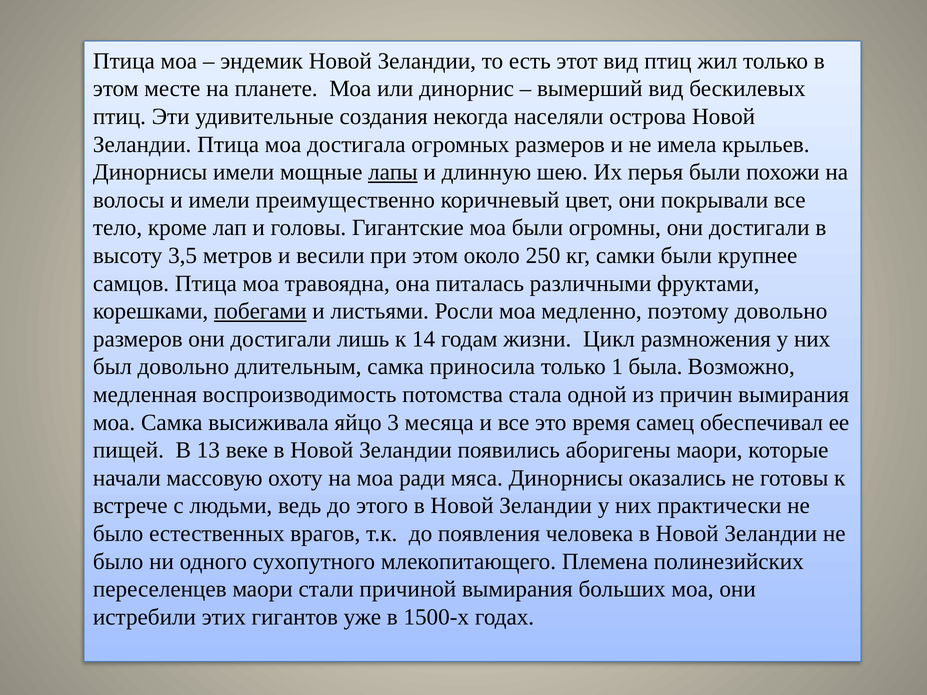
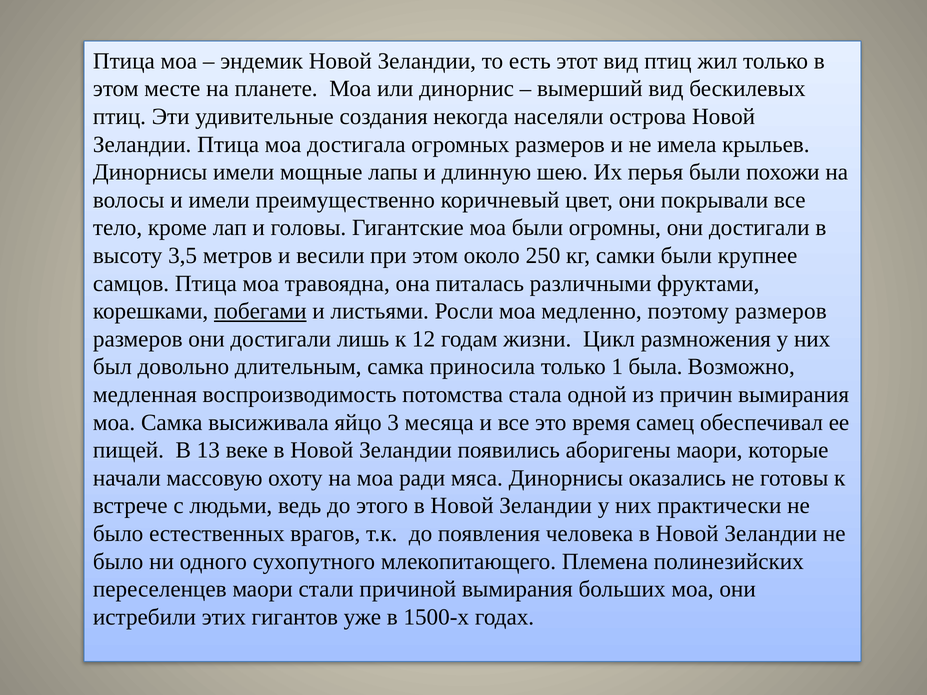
лапы underline: present -> none
поэтому довольно: довольно -> размеров
14: 14 -> 12
